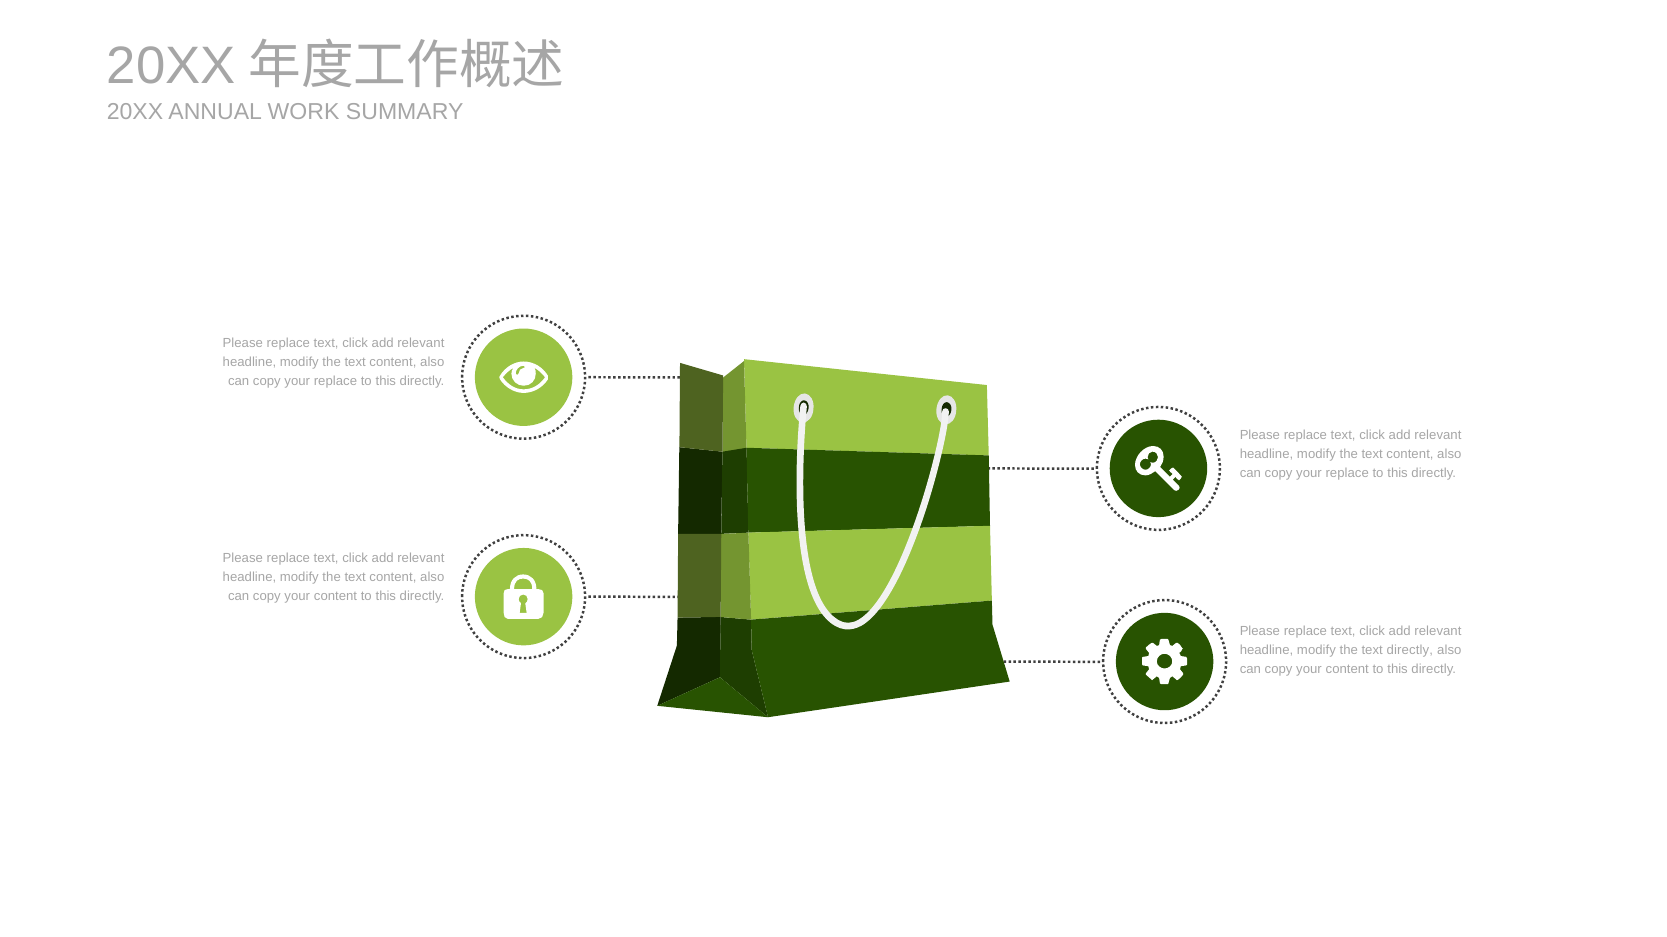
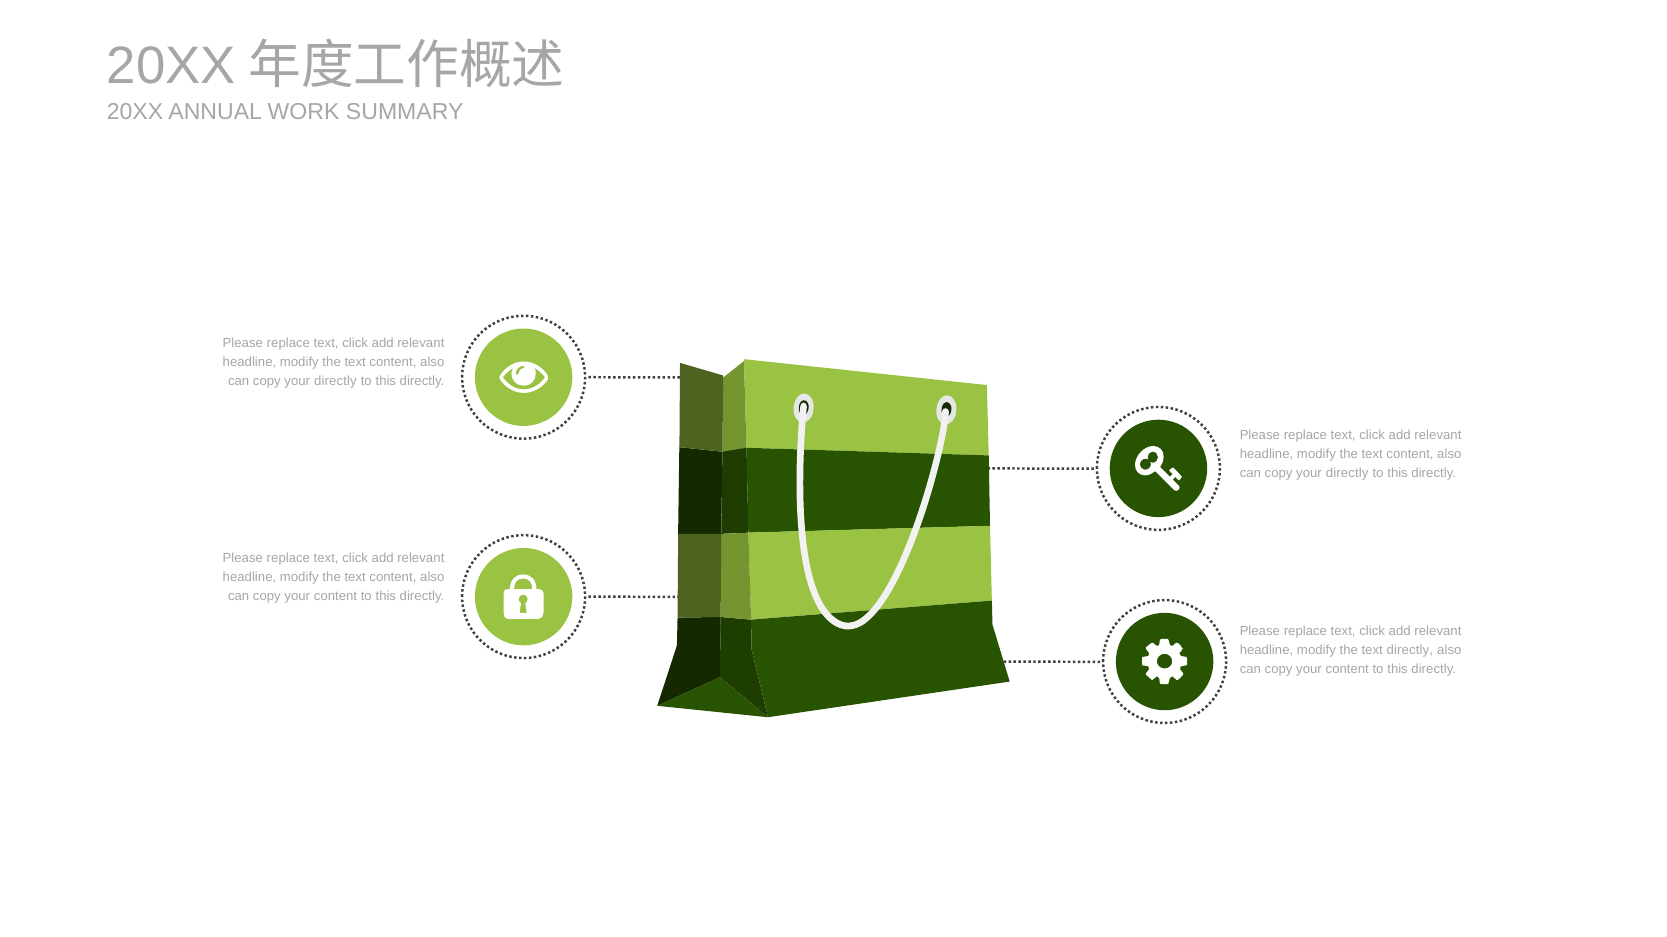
replace at (335, 381): replace -> directly
replace at (1347, 473): replace -> directly
